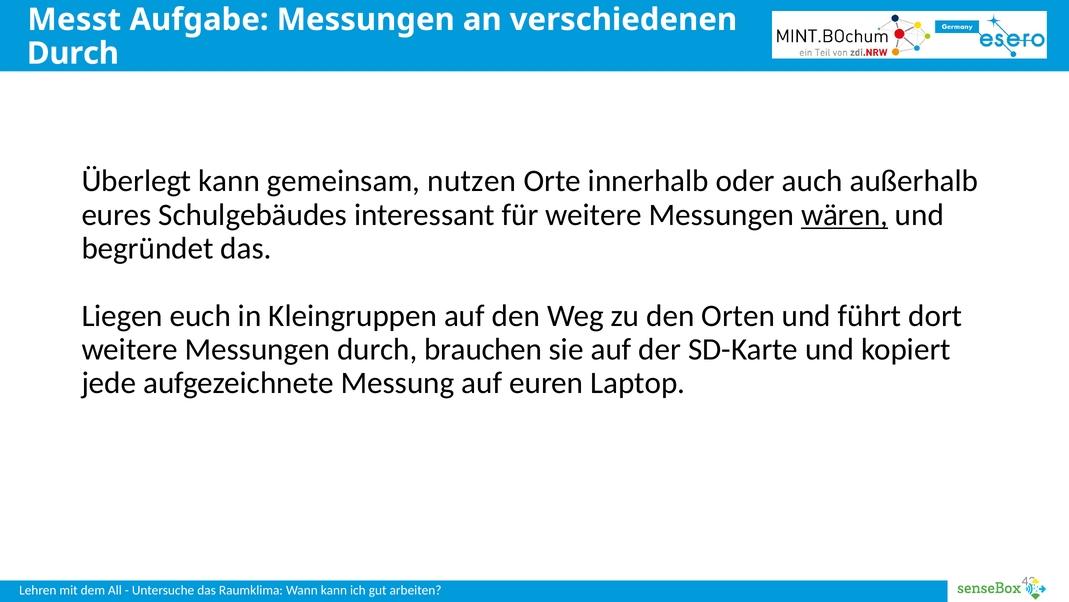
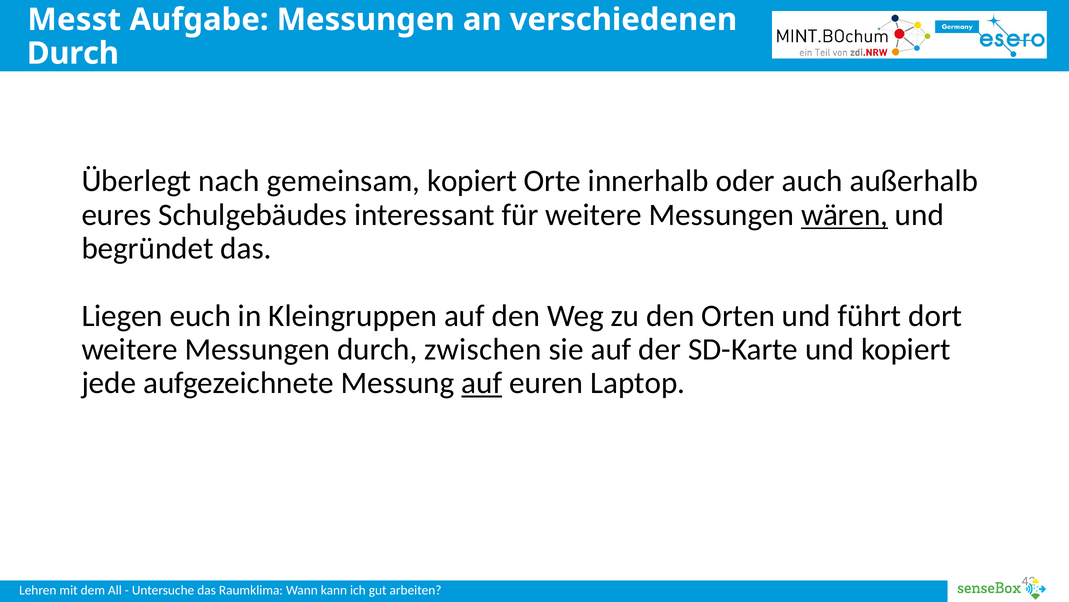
Überlegt kann: kann -> nach
gemeinsam nutzen: nutzen -> kopiert
brauchen: brauchen -> zwischen
auf at (482, 383) underline: none -> present
